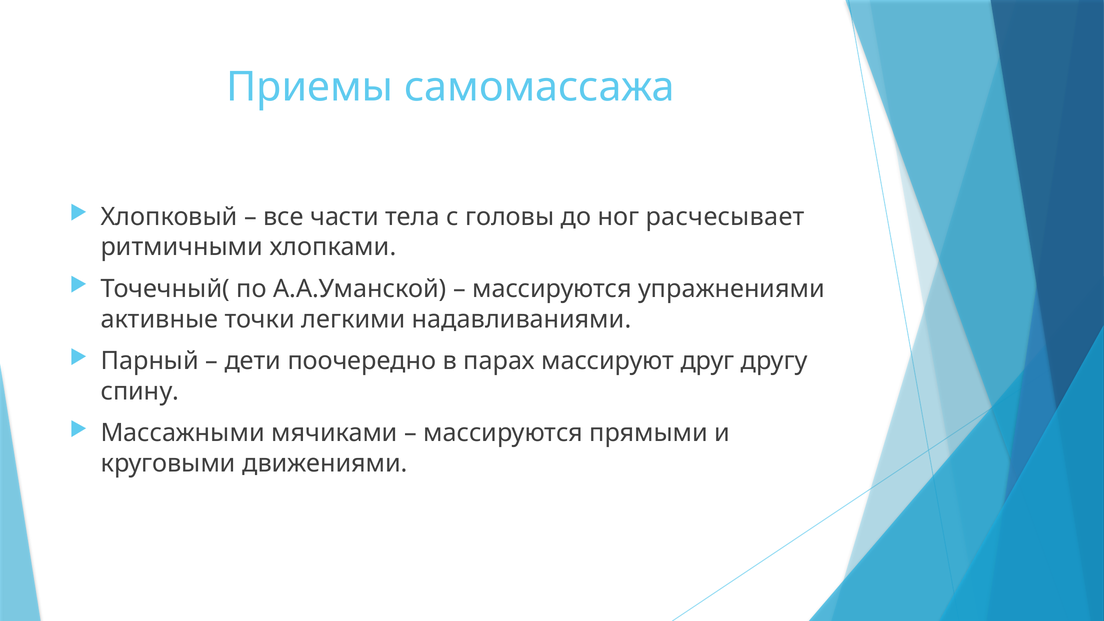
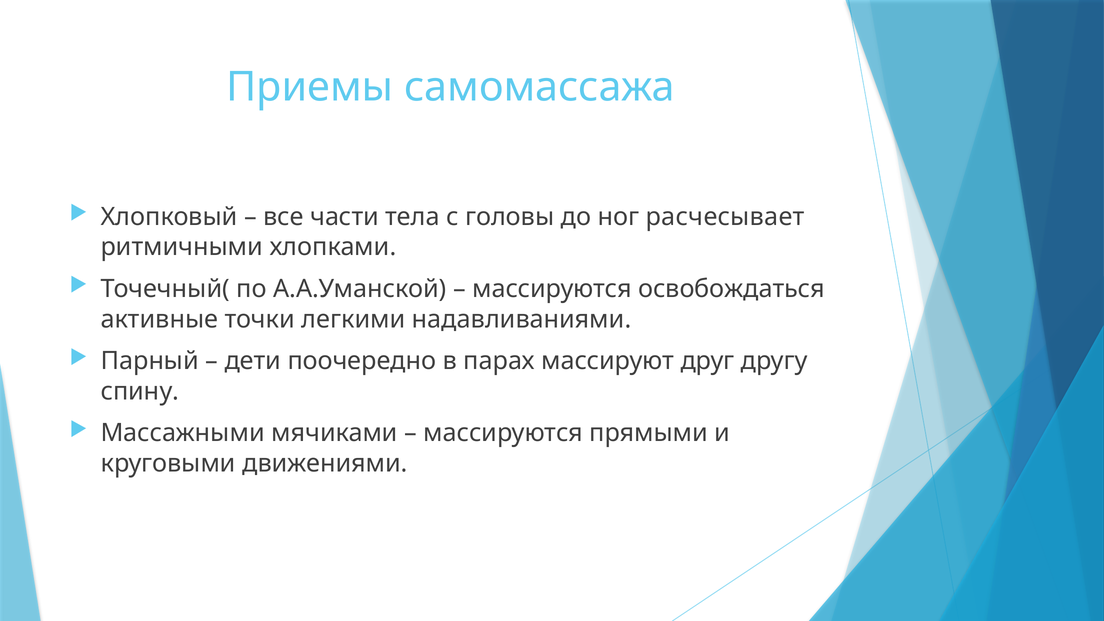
упражнениями: упражнениями -> освобождаться
